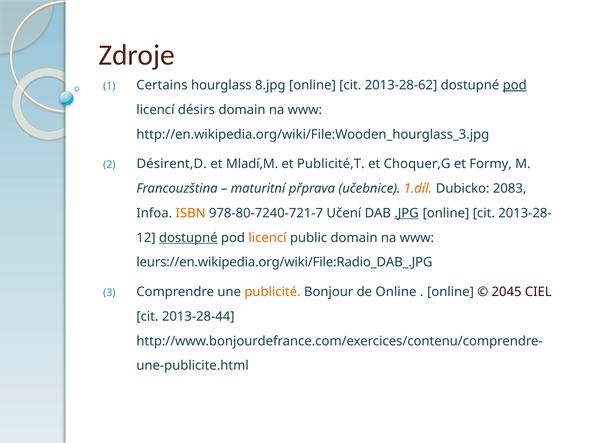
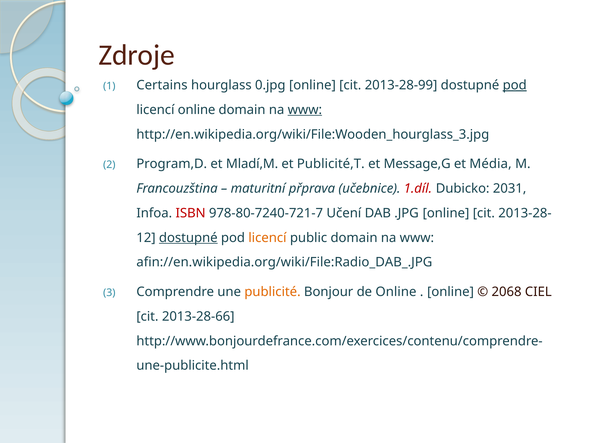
8.jpg: 8.jpg -> 0.jpg
2013-28-62: 2013-28-62 -> 2013-28-99
licencí désirs: désirs -> online
www at (305, 110) underline: none -> present
Désirent,D: Désirent,D -> Program,D
Choquer,G: Choquer,G -> Message,G
Formy: Formy -> Média
1.díl colour: orange -> red
2083: 2083 -> 2031
ISBN colour: orange -> red
.JPG underline: present -> none
leurs://en.wikipedia.org/wiki/File:Radio_DAB_.JPG: leurs://en.wikipedia.org/wiki/File:Radio_DAB_.JPG -> afin://en.wikipedia.org/wiki/File:Radio_DAB_.JPG
2045: 2045 -> 2068
2013-28-44: 2013-28-44 -> 2013-28-66
